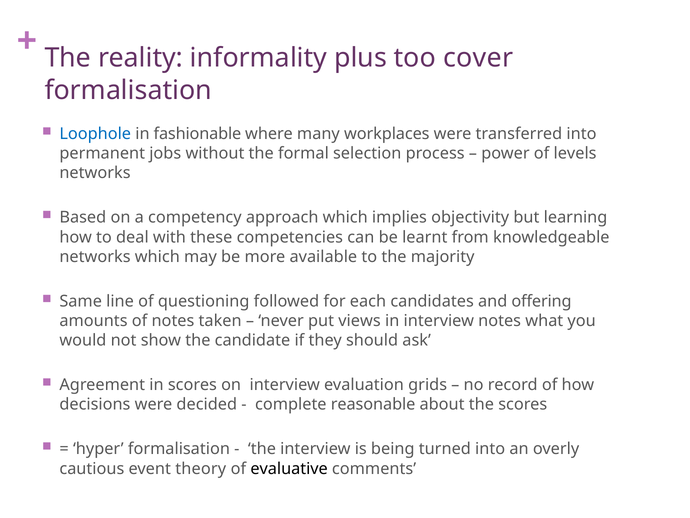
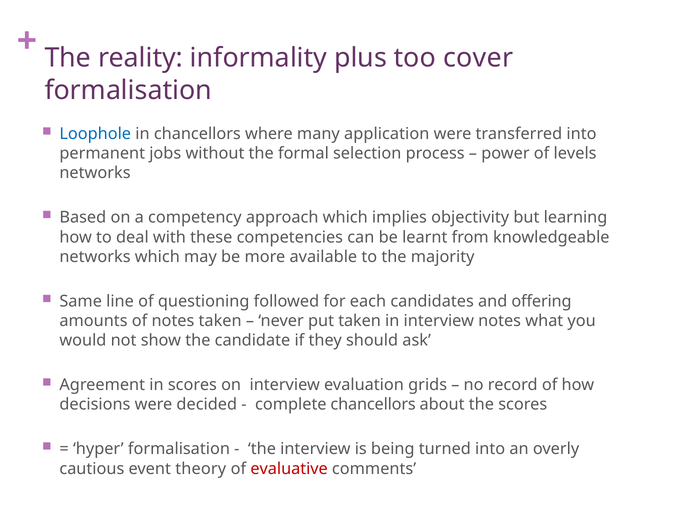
in fashionable: fashionable -> chancellors
workplaces: workplaces -> application
put views: views -> taken
complete reasonable: reasonable -> chancellors
evaluative colour: black -> red
